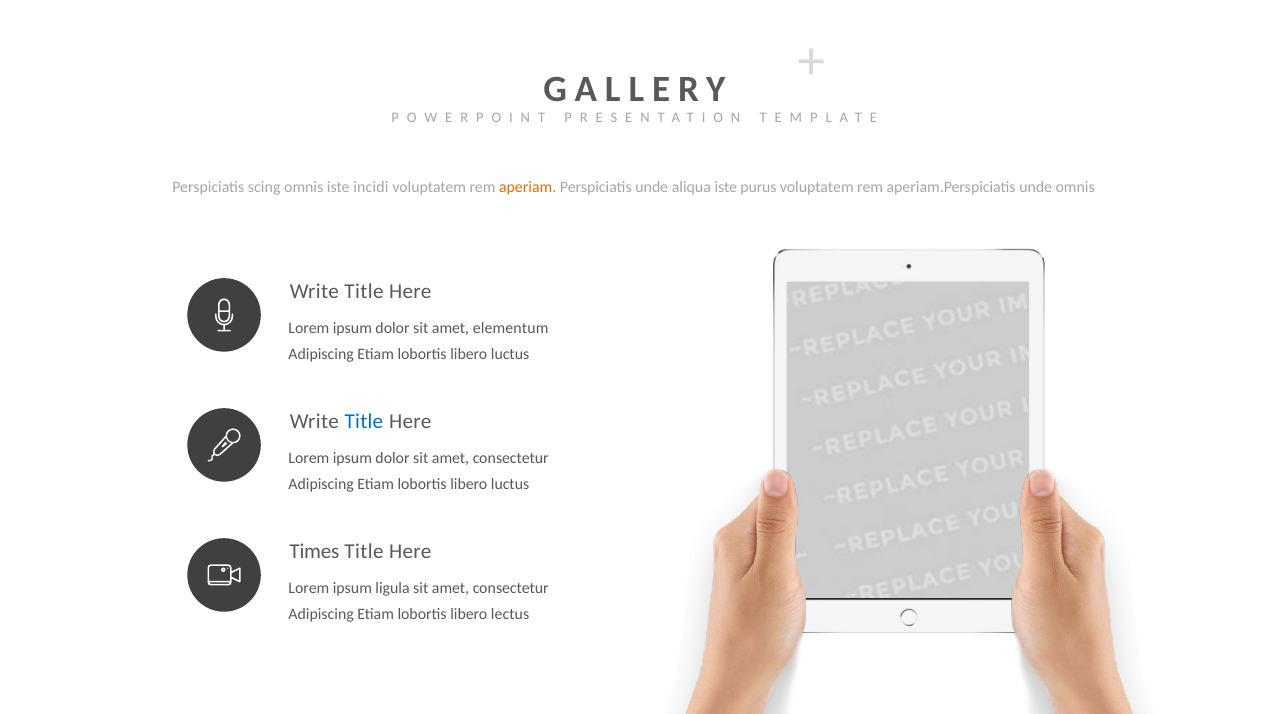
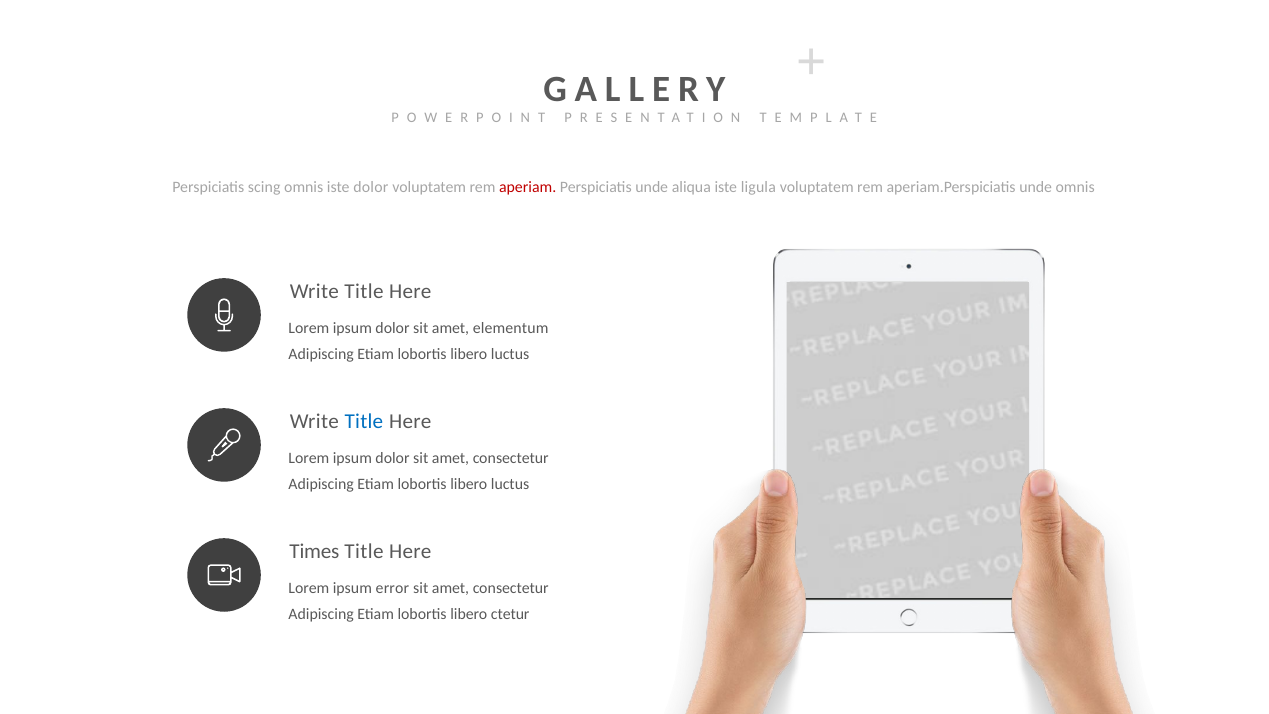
iste incidi: incidi -> dolor
aperiam colour: orange -> red
purus: purus -> ligula
ligula: ligula -> error
lectus: lectus -> ctetur
